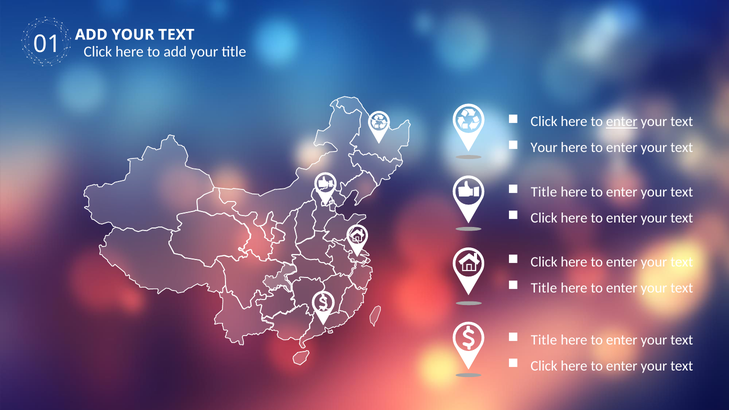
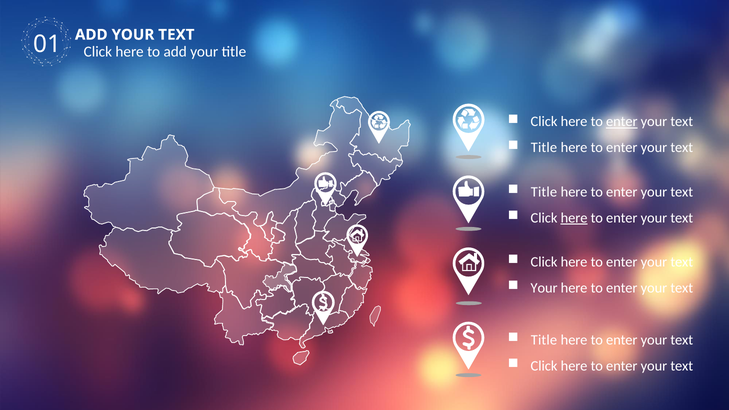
Your at (544, 148): Your -> Title
here at (574, 218) underline: none -> present
Title at (544, 288): Title -> Your
